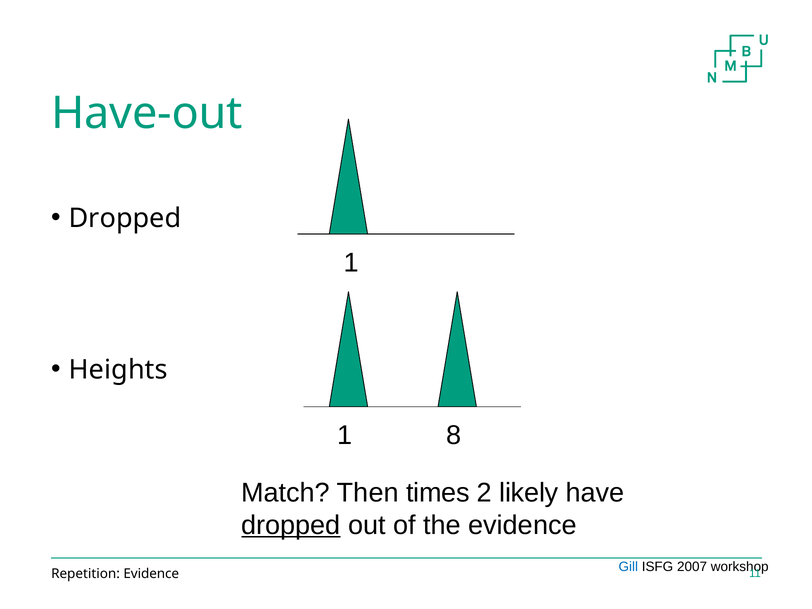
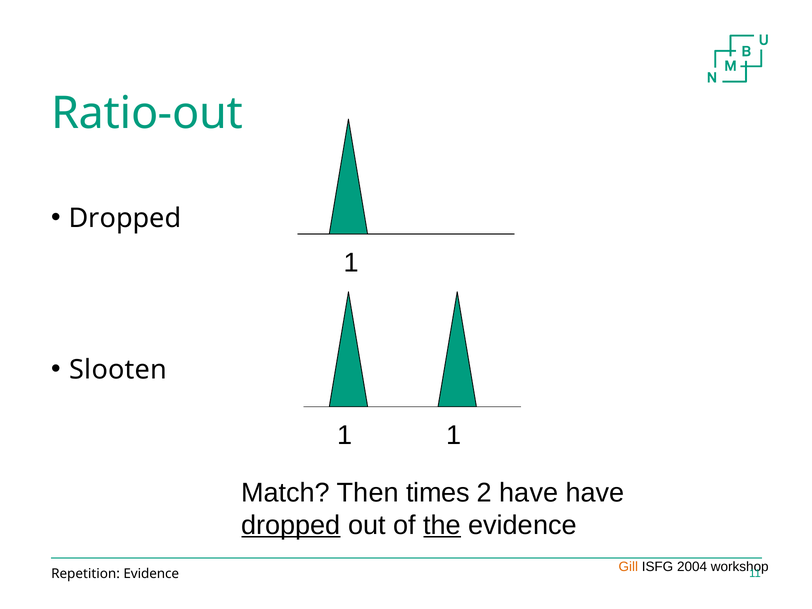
Have-out: Have-out -> Ratio-out
Heights: Heights -> Slooten
8 at (454, 435): 8 -> 1
2 likely: likely -> have
the underline: none -> present
Gill colour: blue -> orange
2007: 2007 -> 2004
